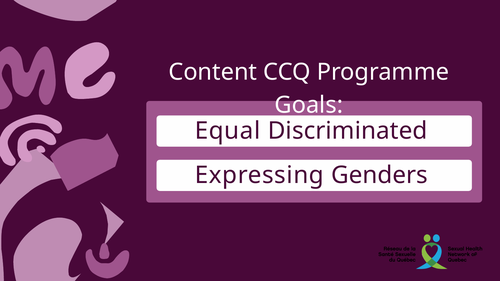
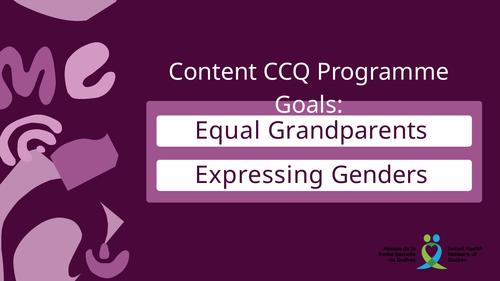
Discriminated: Discriminated -> Grandparents
